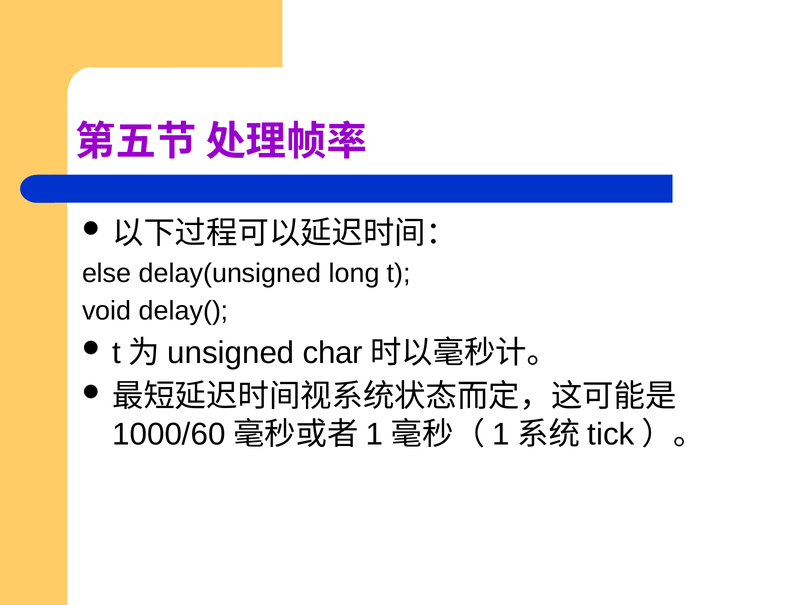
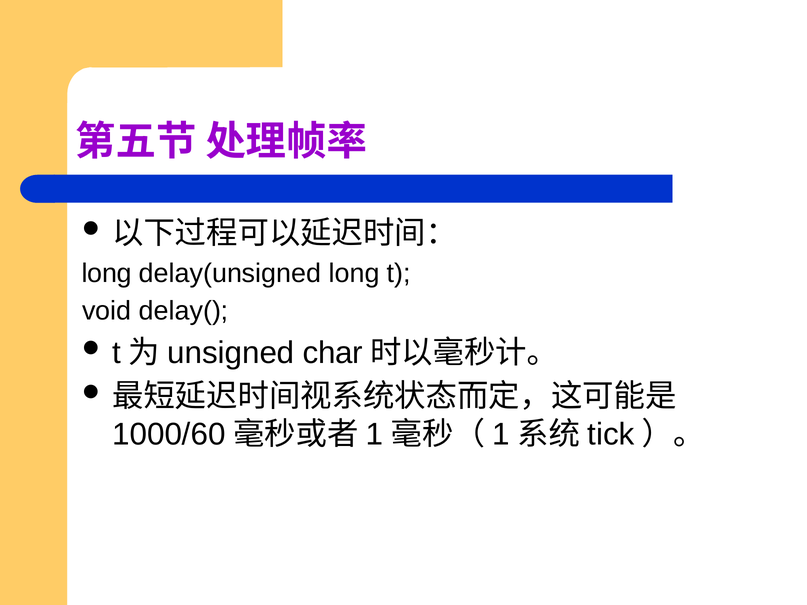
else at (107, 274): else -> long
